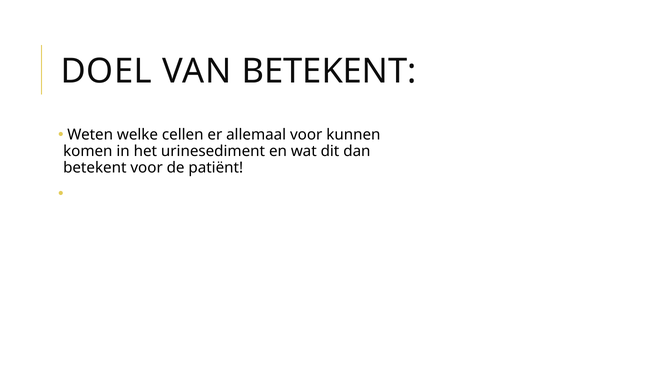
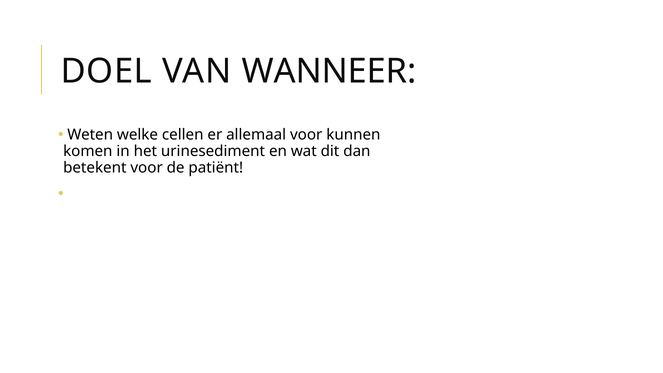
VAN BETEKENT: BETEKENT -> WANNEER
